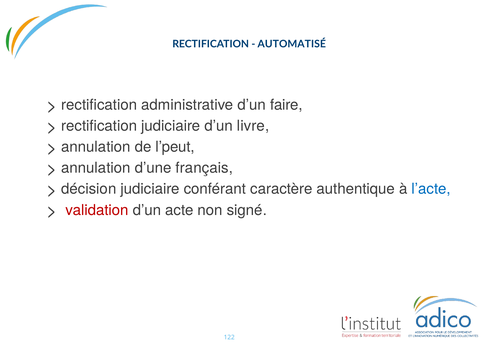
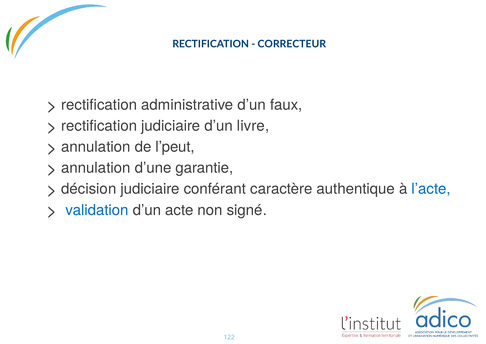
AUTOMATISÉ: AUTOMATISÉ -> CORRECTEUR
faire: faire -> faux
français: français -> garantie
validation colour: red -> blue
